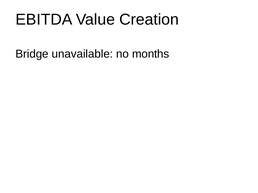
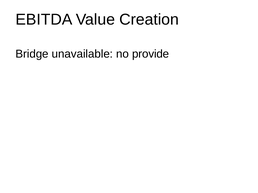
months: months -> provide
